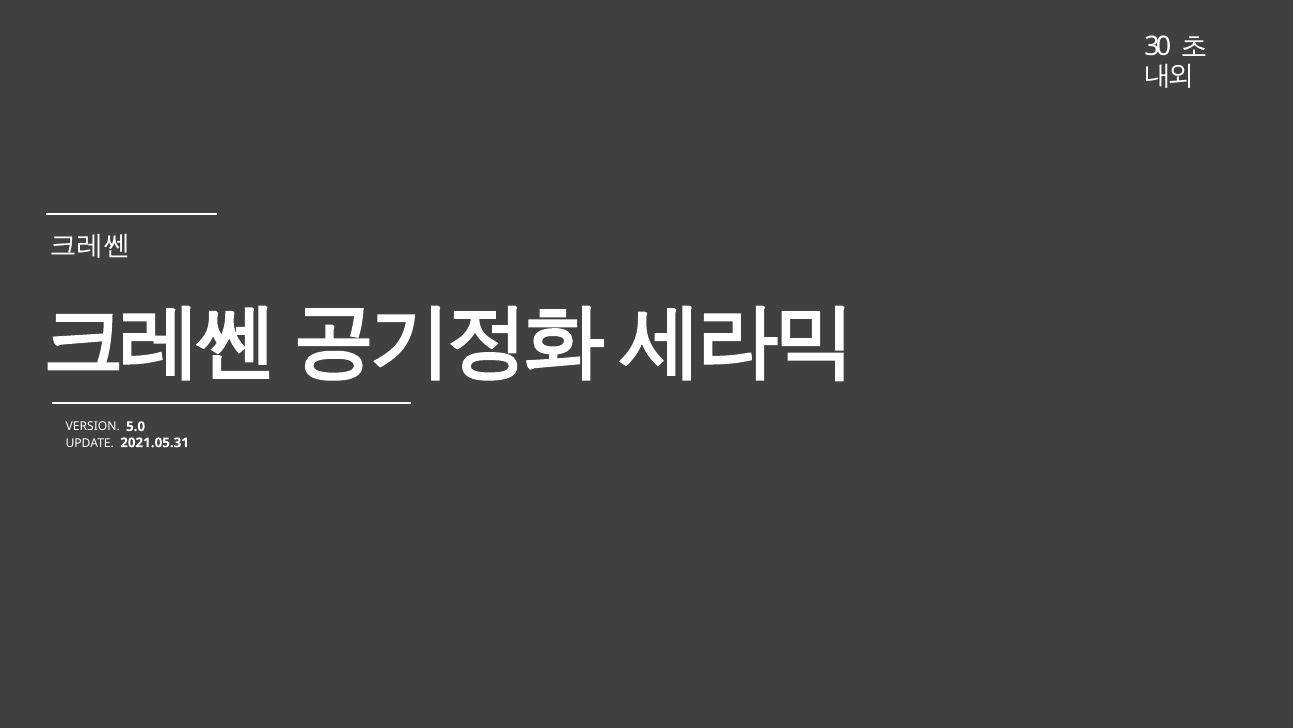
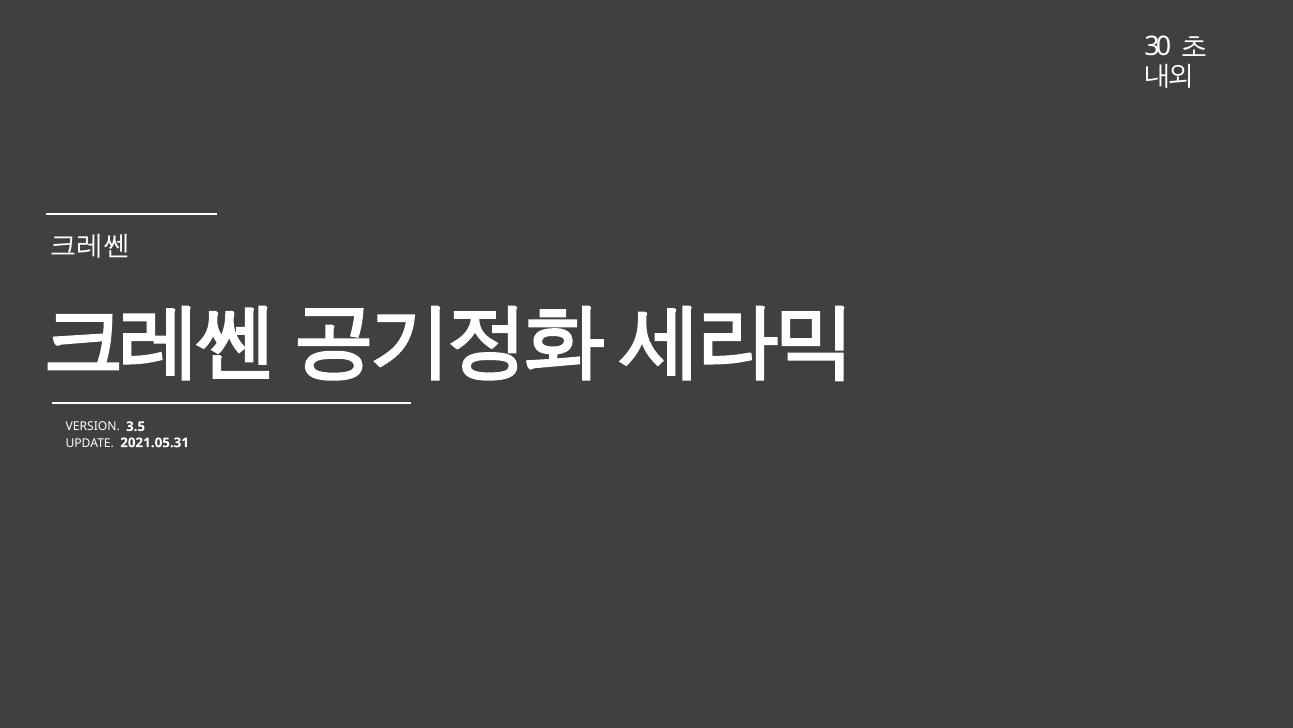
5.0: 5.0 -> 3.5
